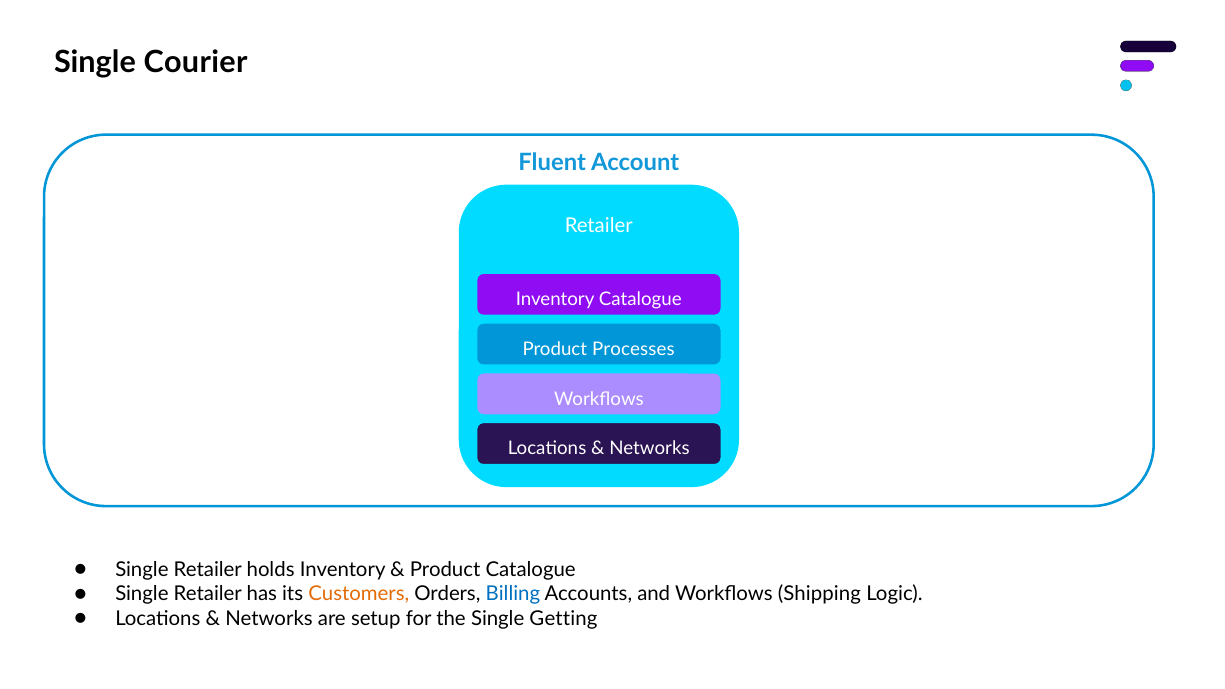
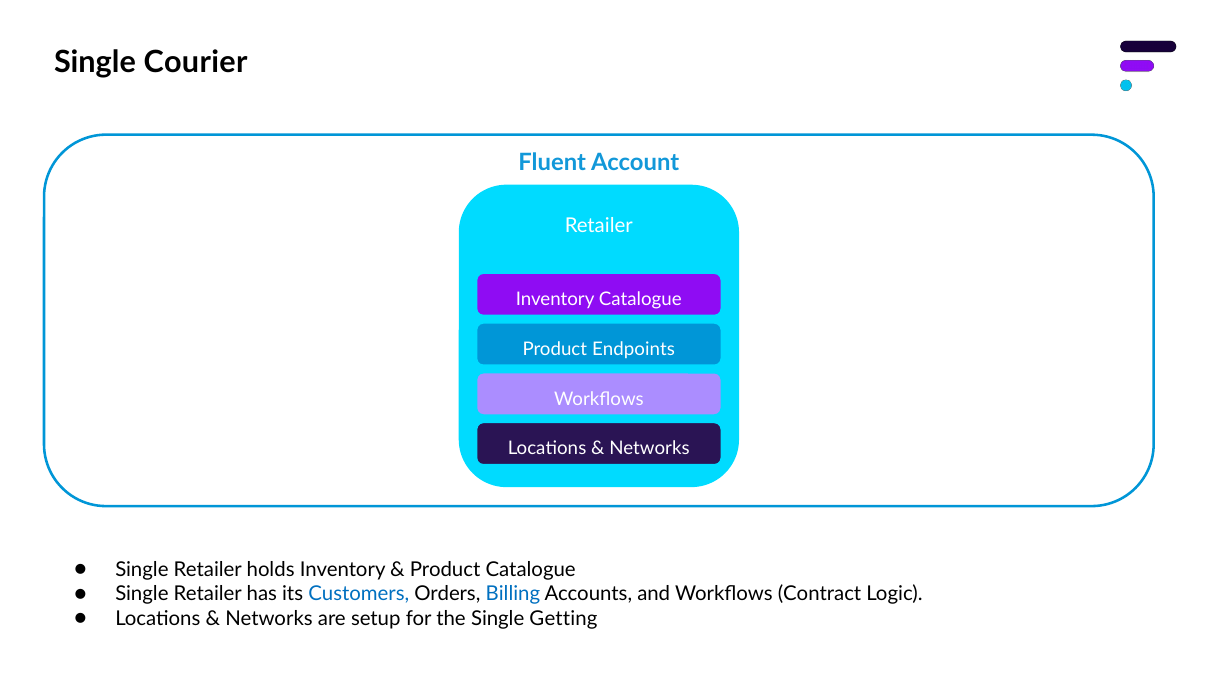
Processes: Processes -> Endpoints
Customers colour: orange -> blue
Shipping: Shipping -> Contract
